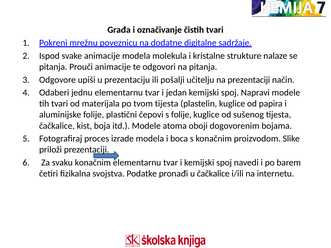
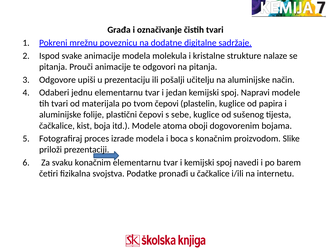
na prezentaciji: prezentaciji -> aluminijske
tvom tijesta: tijesta -> čepovi
s folije: folije -> sebe
